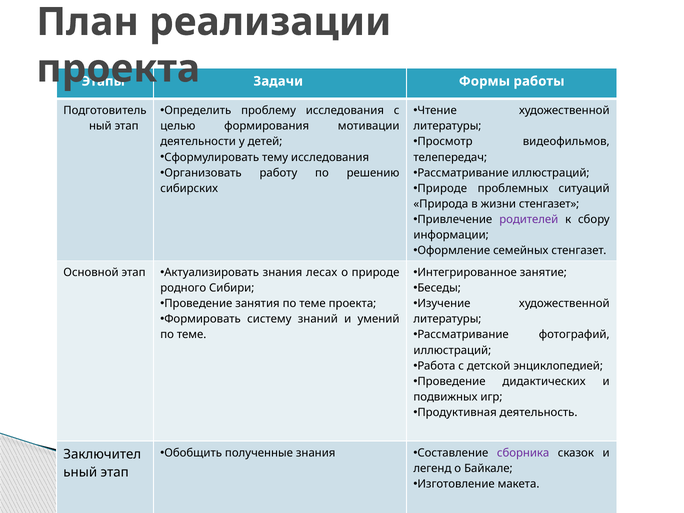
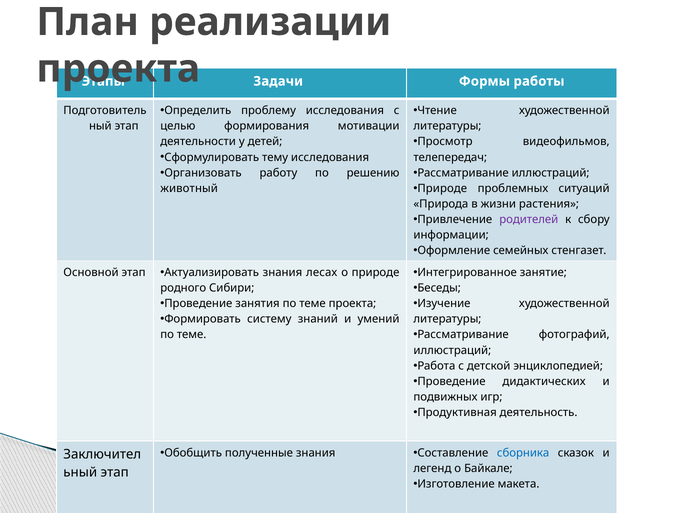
сибирских: сибирских -> животный
жизни стенгазет: стенгазет -> растения
сборника colour: purple -> blue
